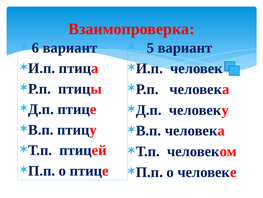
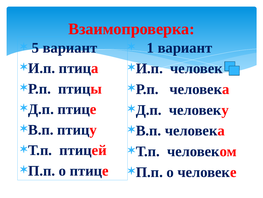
5: 5 -> 1
6: 6 -> 5
